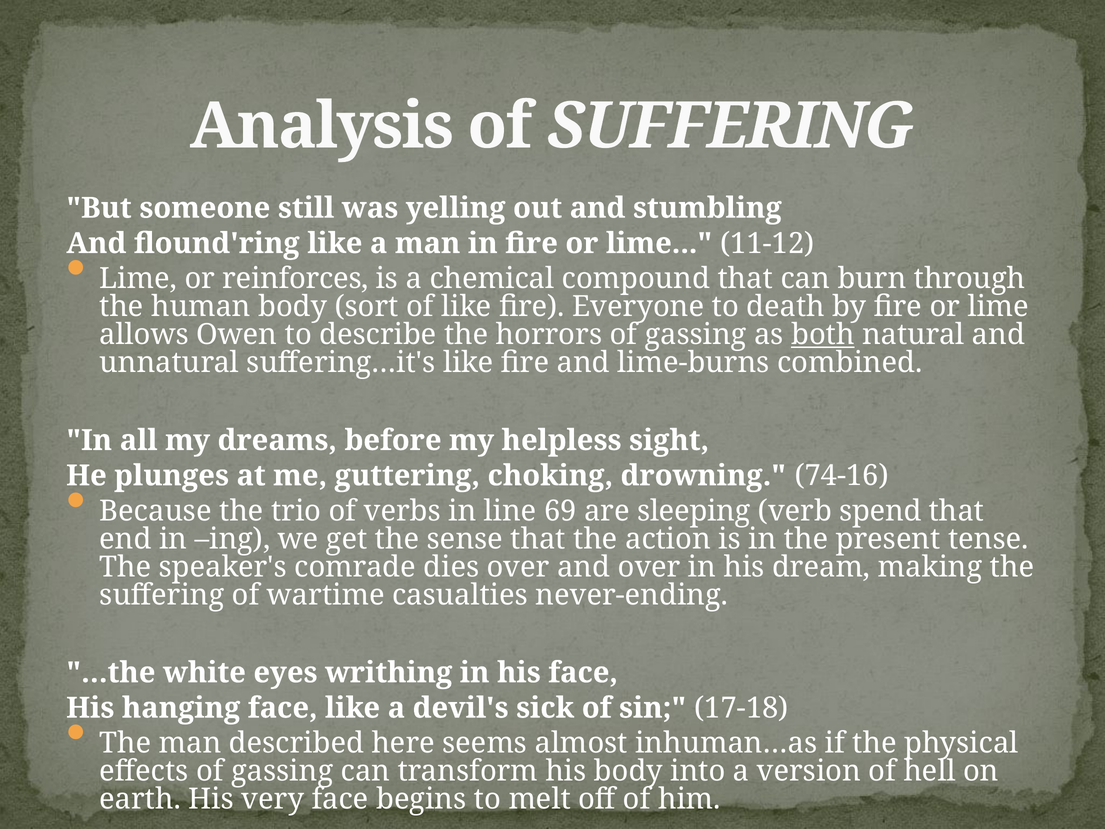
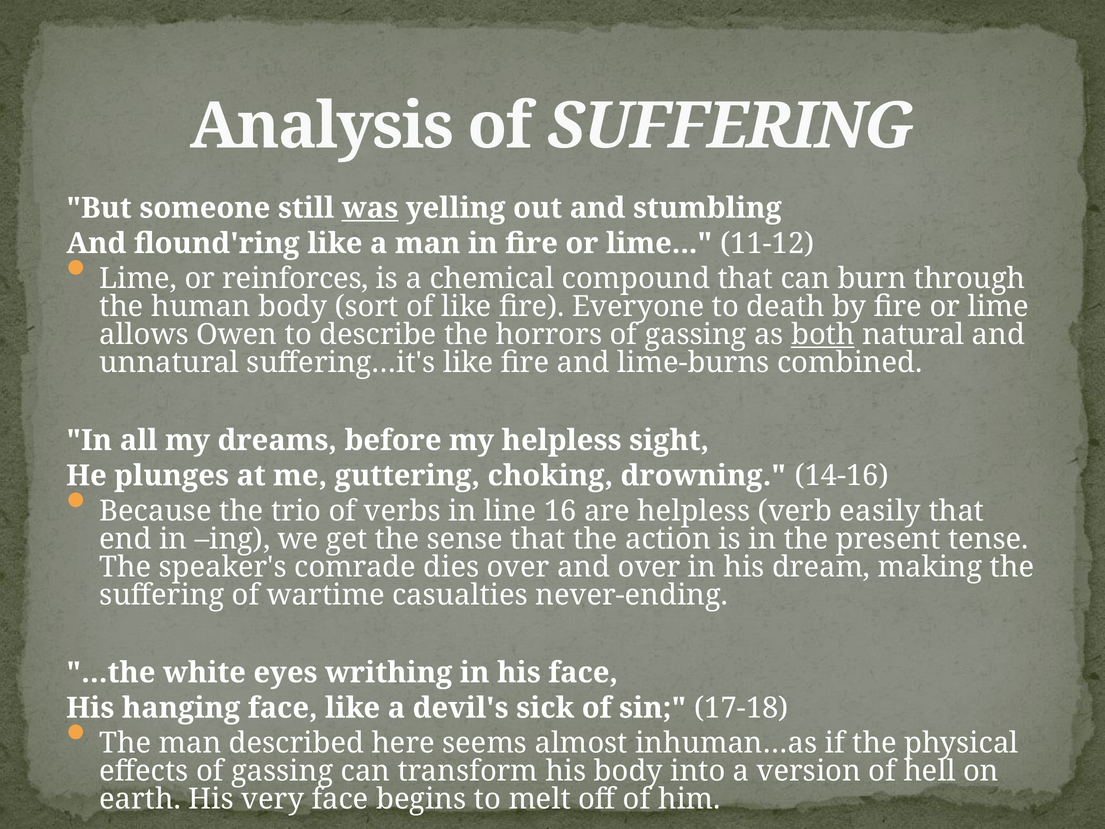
was underline: none -> present
74-16: 74-16 -> 14-16
69: 69 -> 16
are sleeping: sleeping -> helpless
spend: spend -> easily
